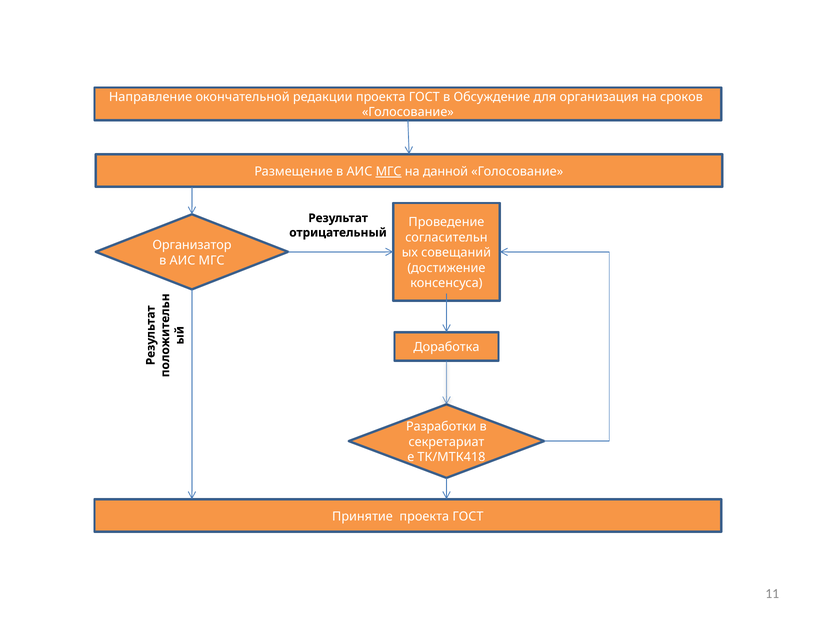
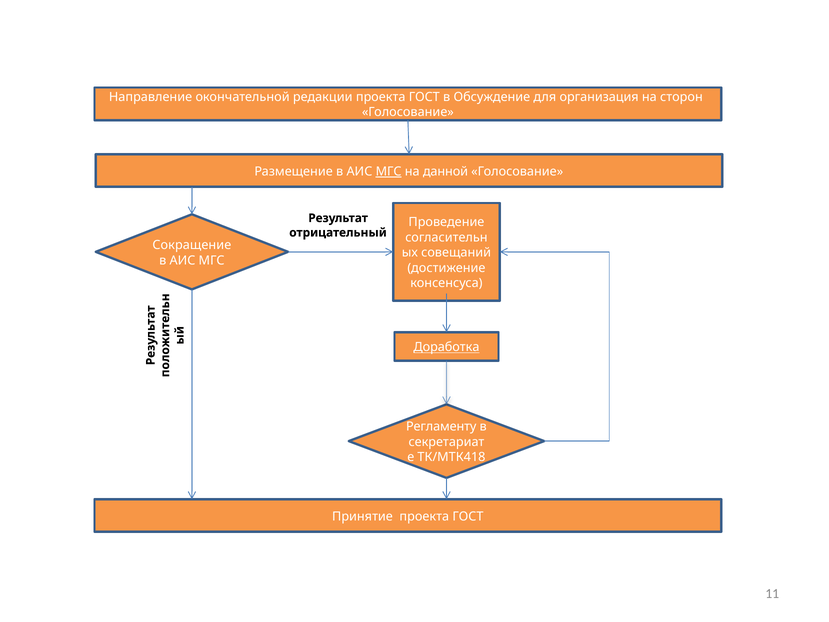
сроков: сроков -> сторон
Организатор: Организатор -> Сокращение
Доработка underline: none -> present
Разработки: Разработки -> Регламенту
